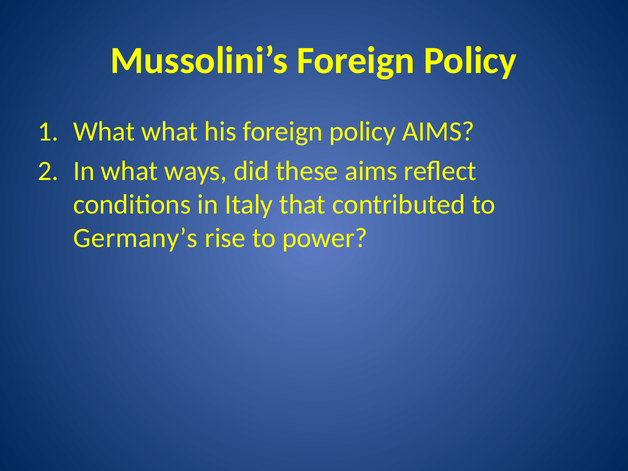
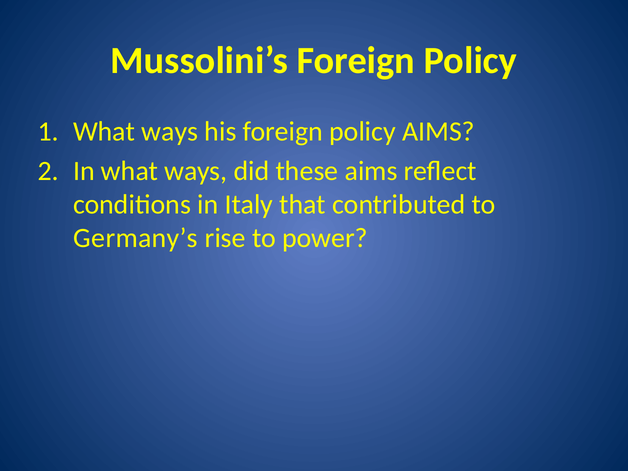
what at (170, 132): what -> ways
